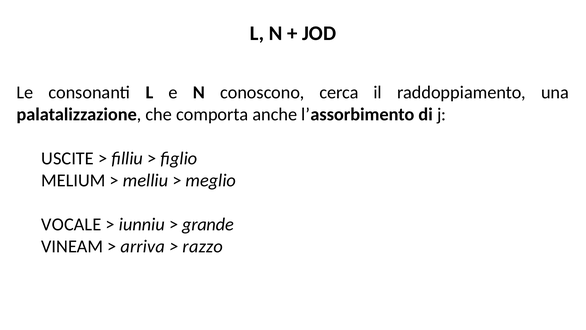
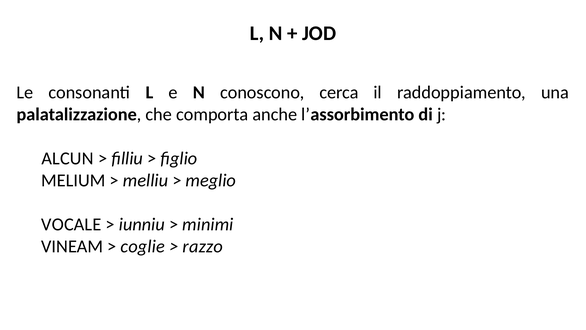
USCITE: USCITE -> ALCUN
grande: grande -> minimi
arriva: arriva -> coglie
